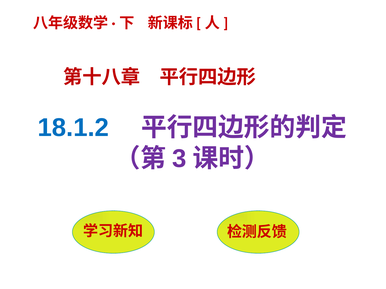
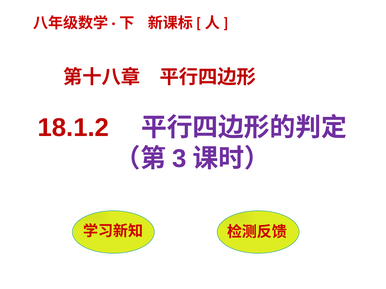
18.1.2 colour: blue -> red
